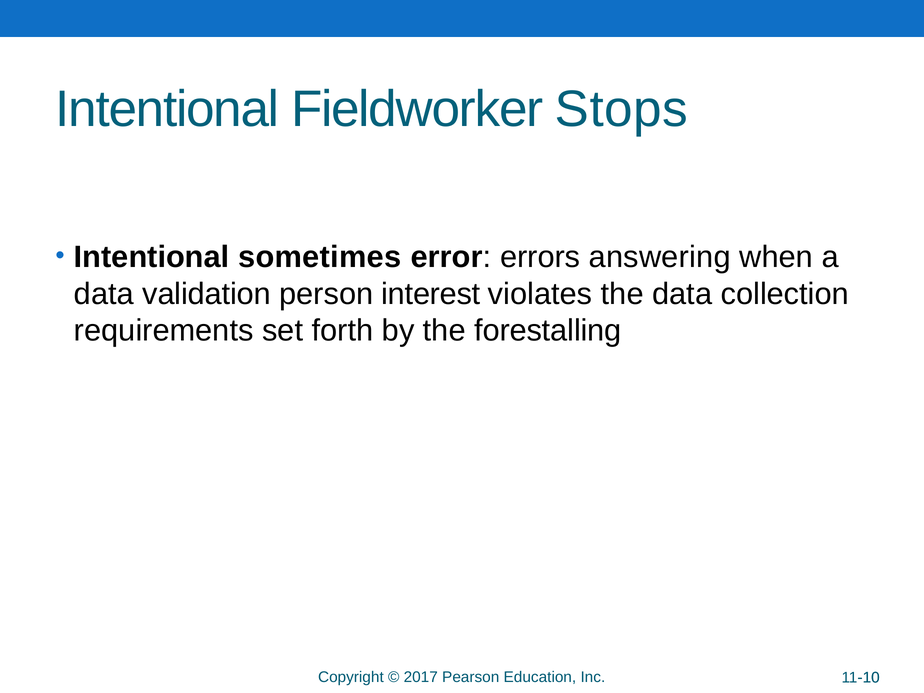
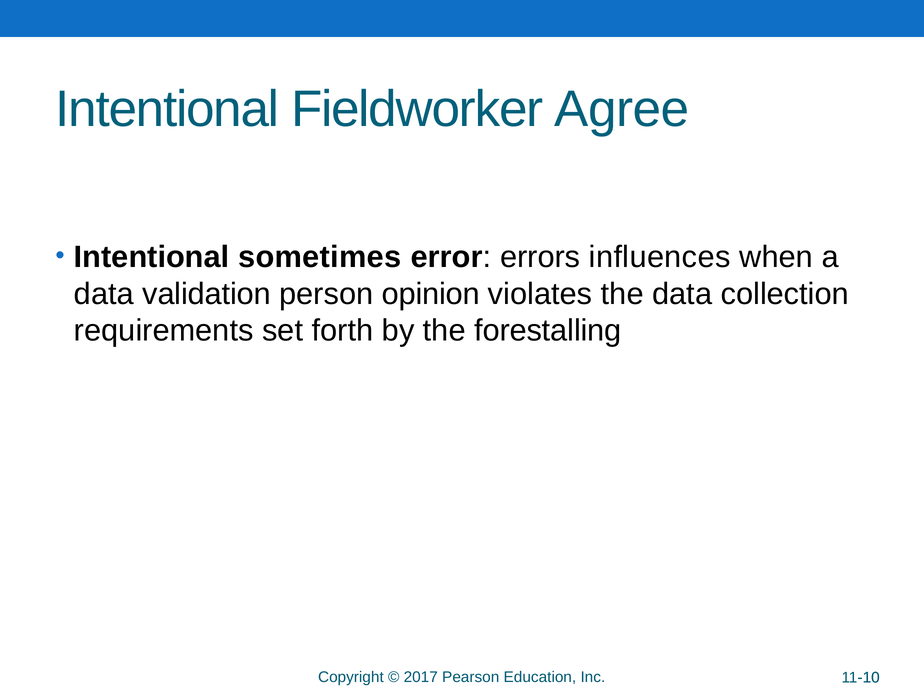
Stops: Stops -> Agree
answering: answering -> influences
interest: interest -> opinion
